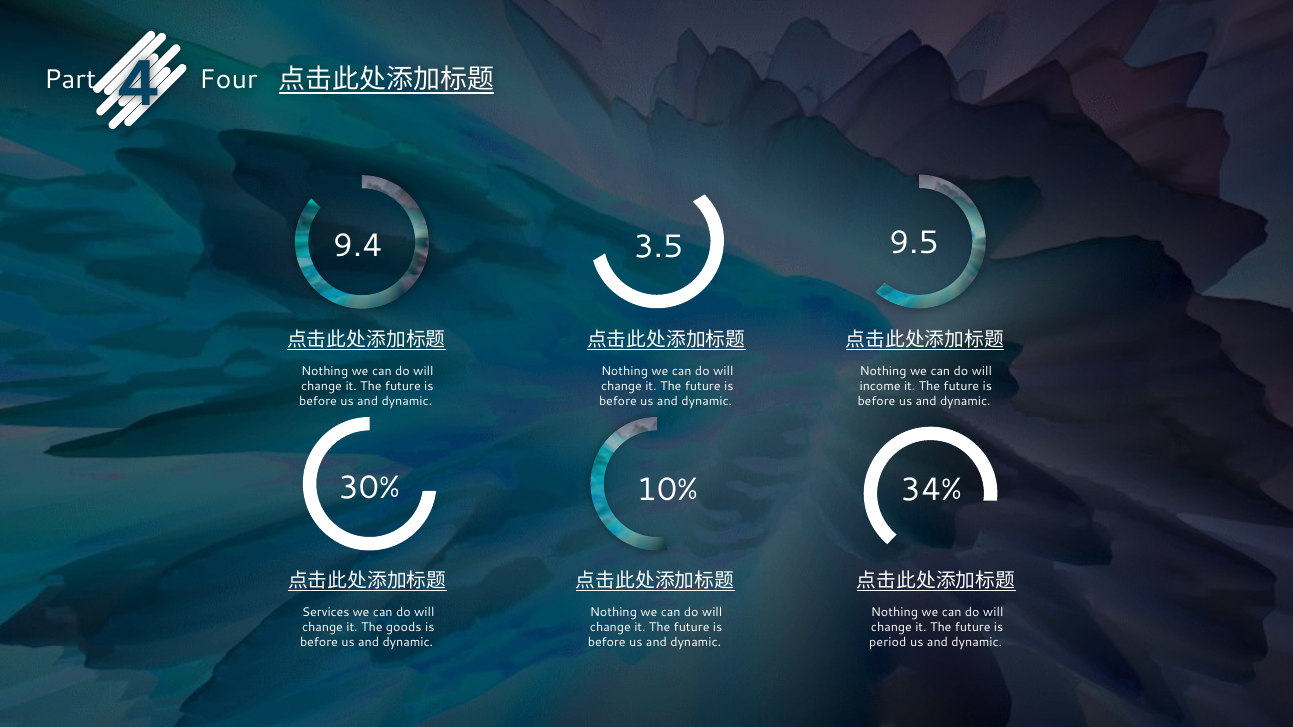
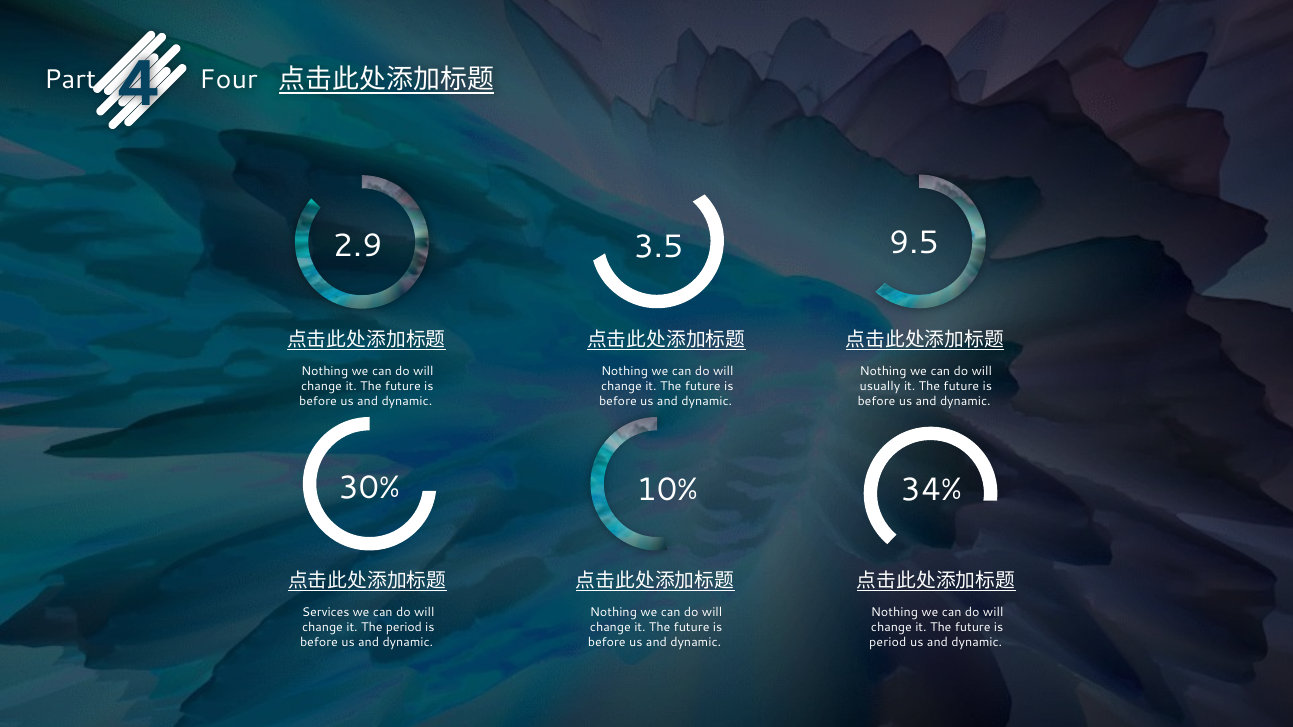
9.4: 9.4 -> 2.9
income: income -> usually
The goods: goods -> period
